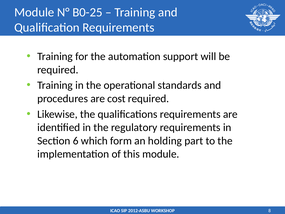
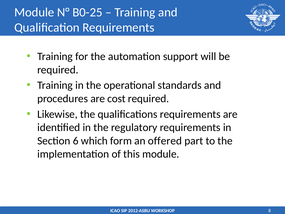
holding: holding -> offered
